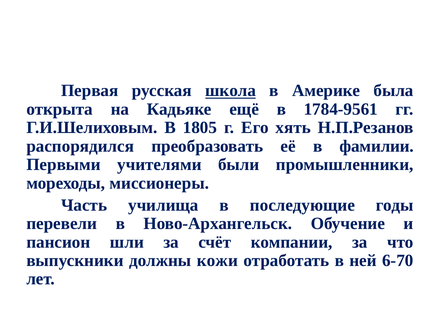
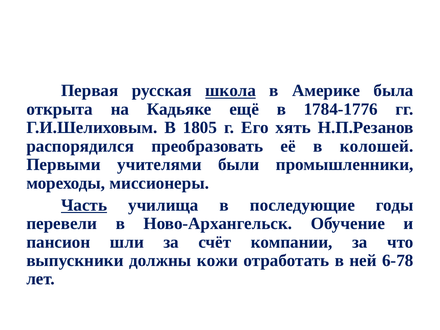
1784-9561: 1784-9561 -> 1784-1776
фамилии: фамилии -> колошей
Часть underline: none -> present
6-70: 6-70 -> 6-78
